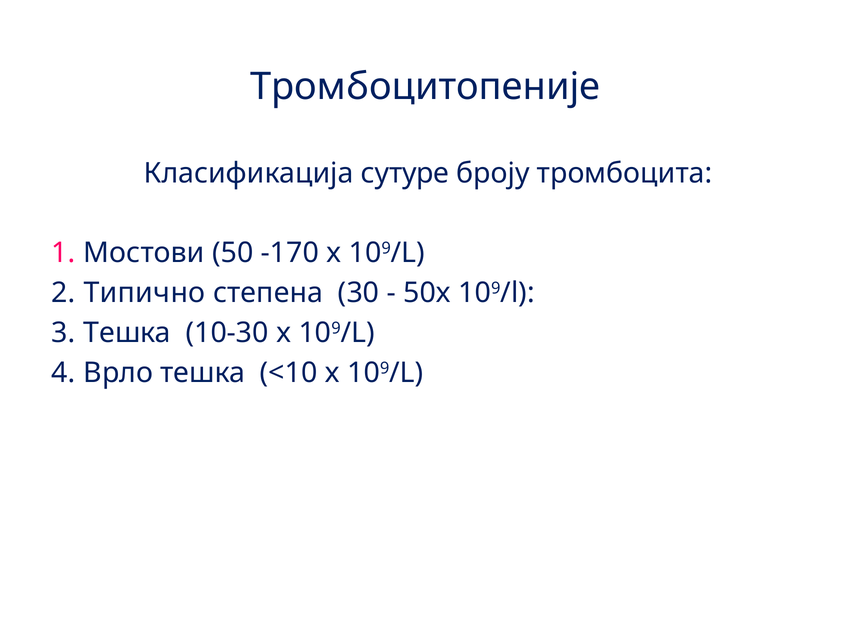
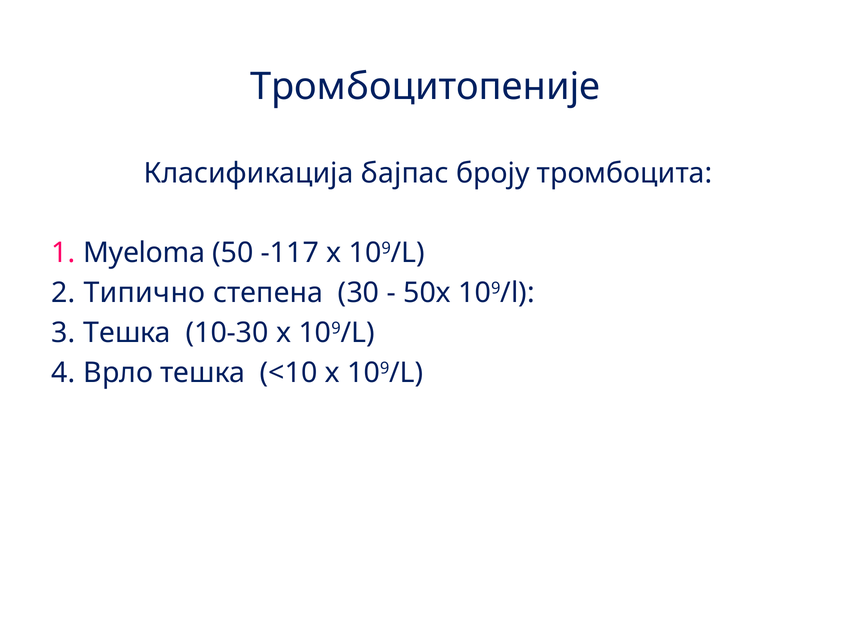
сутуре: сутуре -> бајпас
Мостови: Мостови -> Myeloma
-170: -170 -> -117
